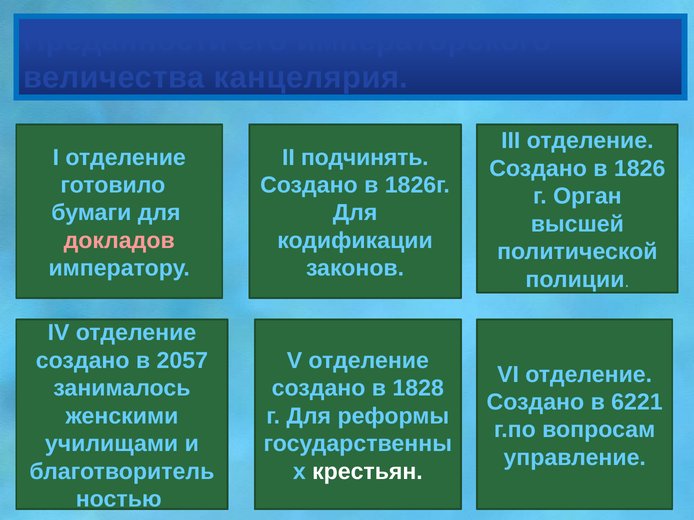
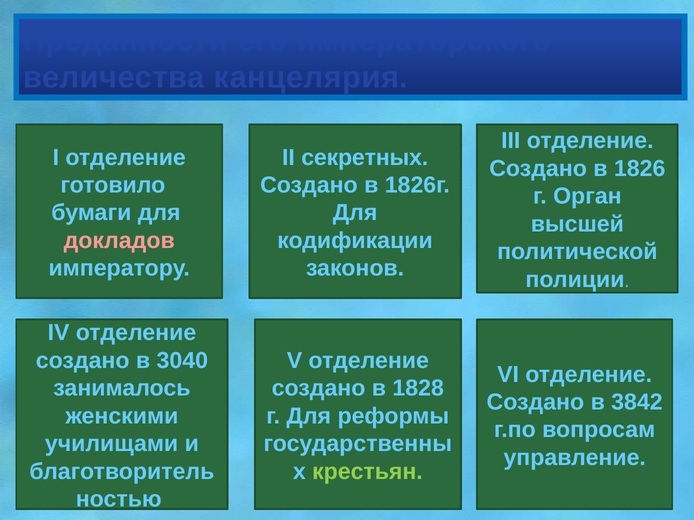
подчинять: подчинять -> секретных
2057: 2057 -> 3040
6221: 6221 -> 3842
крестьян colour: white -> light green
